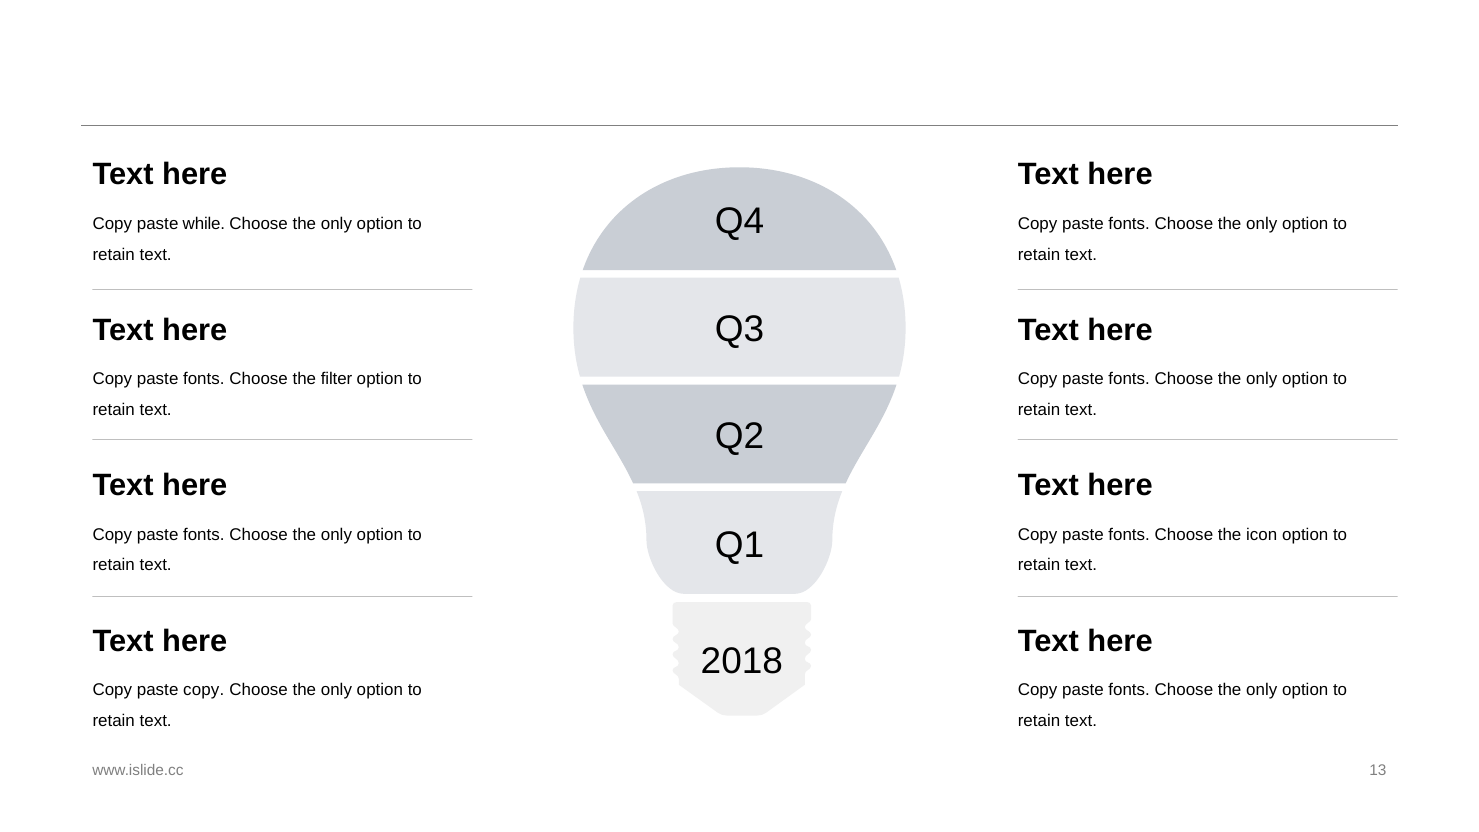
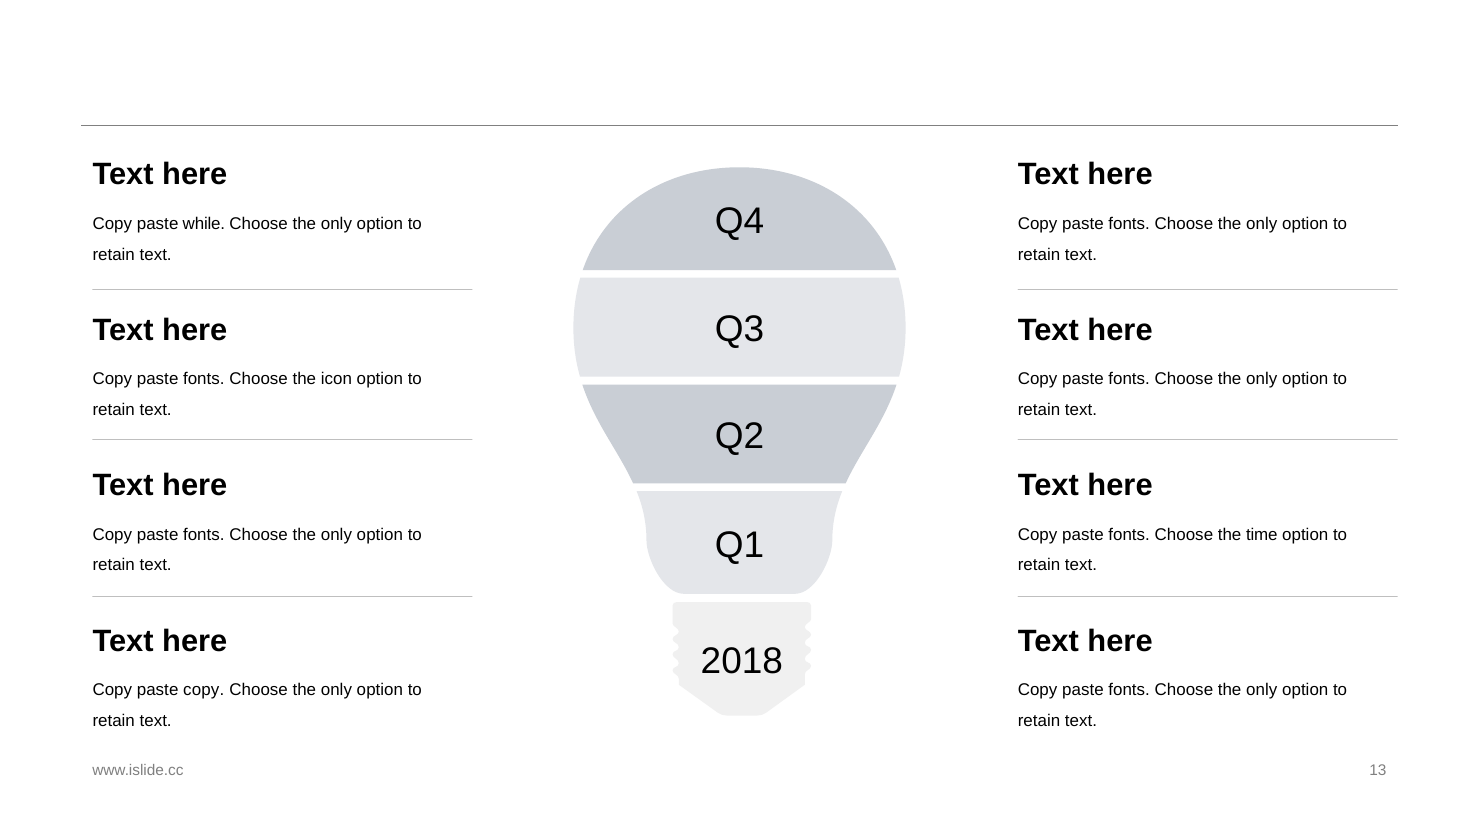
filter: filter -> icon
icon: icon -> time
